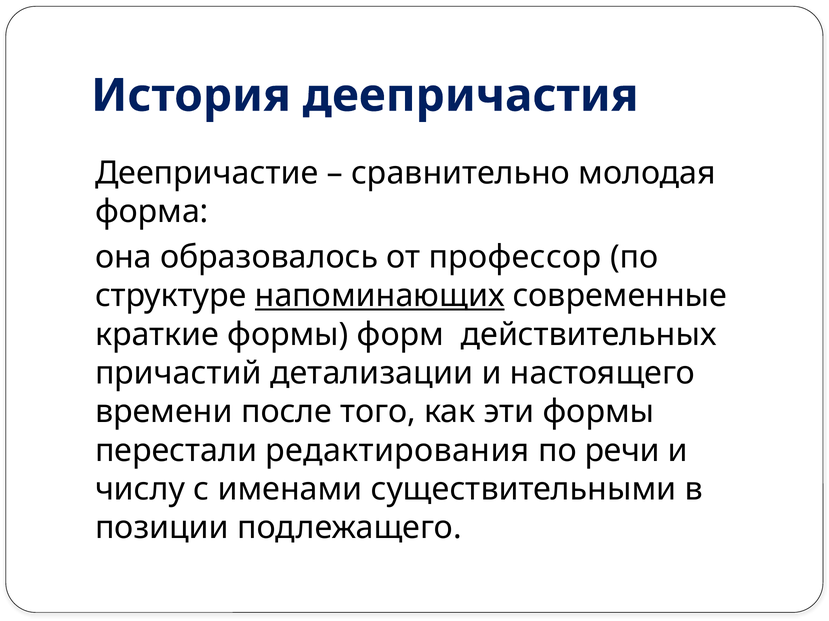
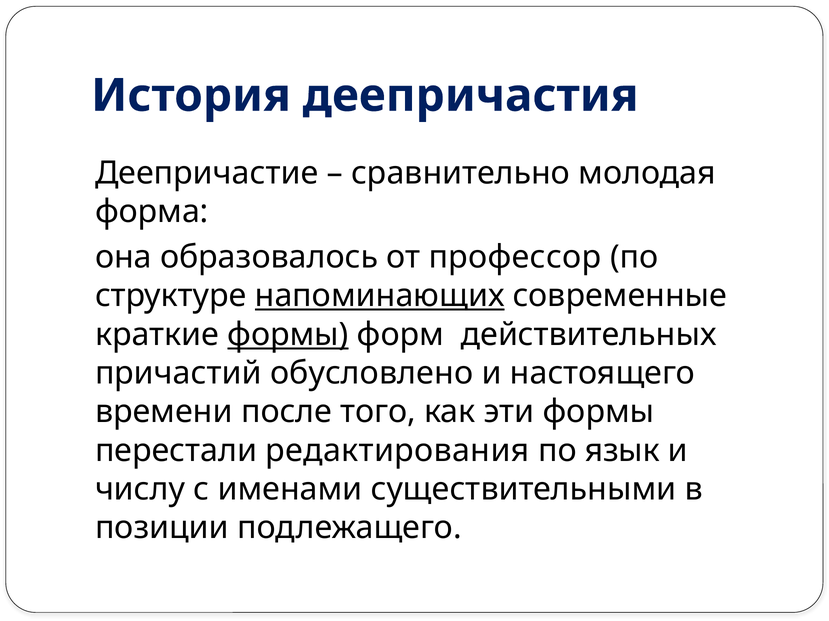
формы at (288, 335) underline: none -> present
детализации: детализации -> обусловлено
речи: речи -> язык
